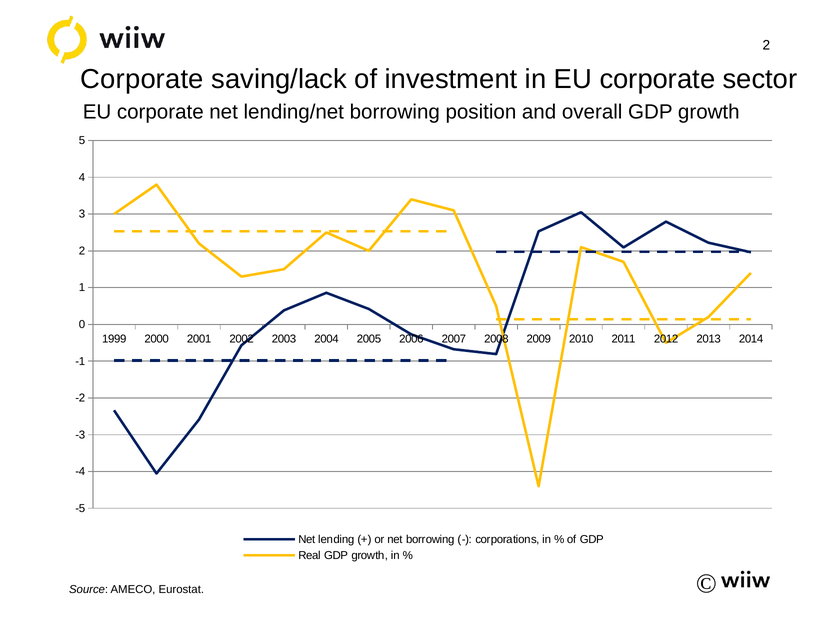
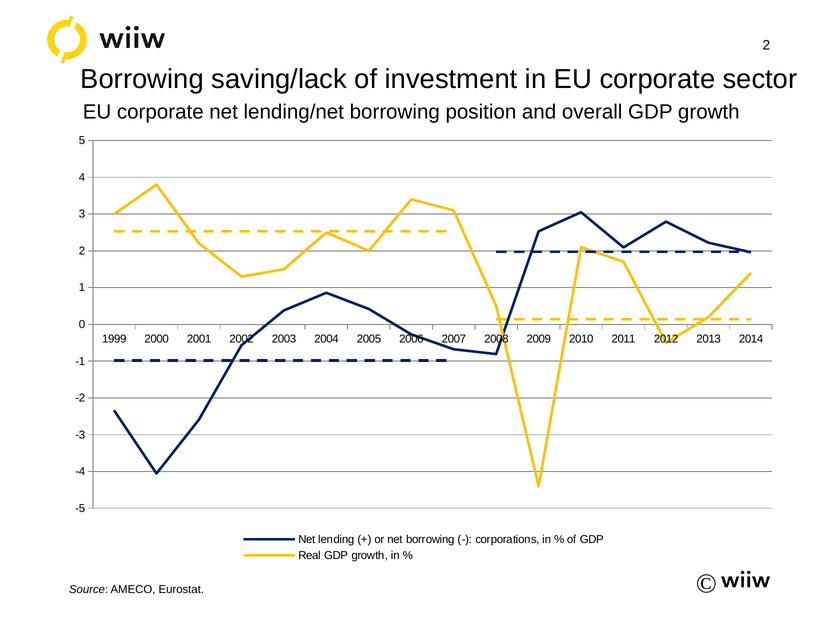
Corporate at (142, 79): Corporate -> Borrowing
